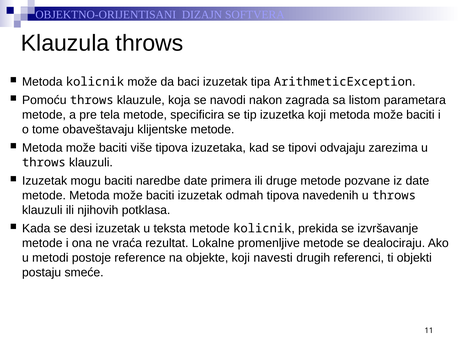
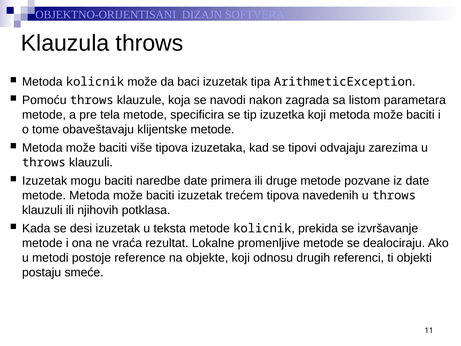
odmah: odmah -> trećem
navesti: navesti -> odnosu
